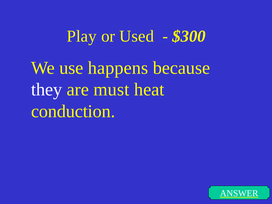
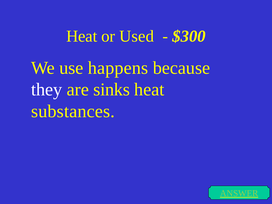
Play at (82, 36): Play -> Heat
must: must -> sinks
conduction: conduction -> substances
ANSWER colour: white -> light green
